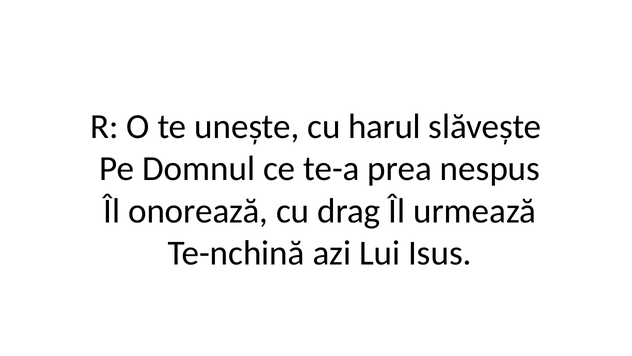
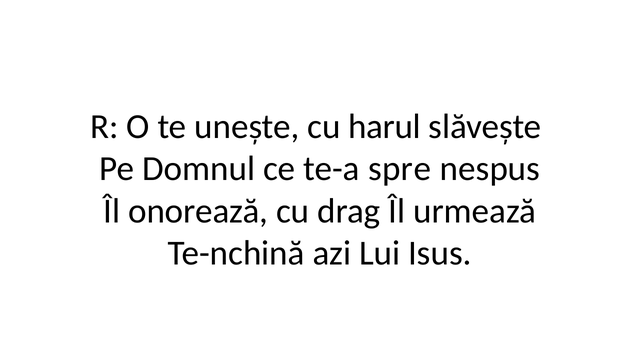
prea: prea -> spre
